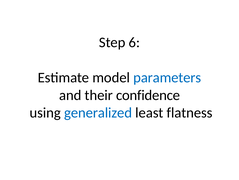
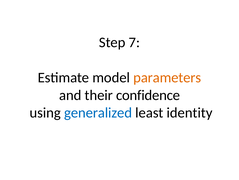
6: 6 -> 7
parameters colour: blue -> orange
flatness: flatness -> identity
